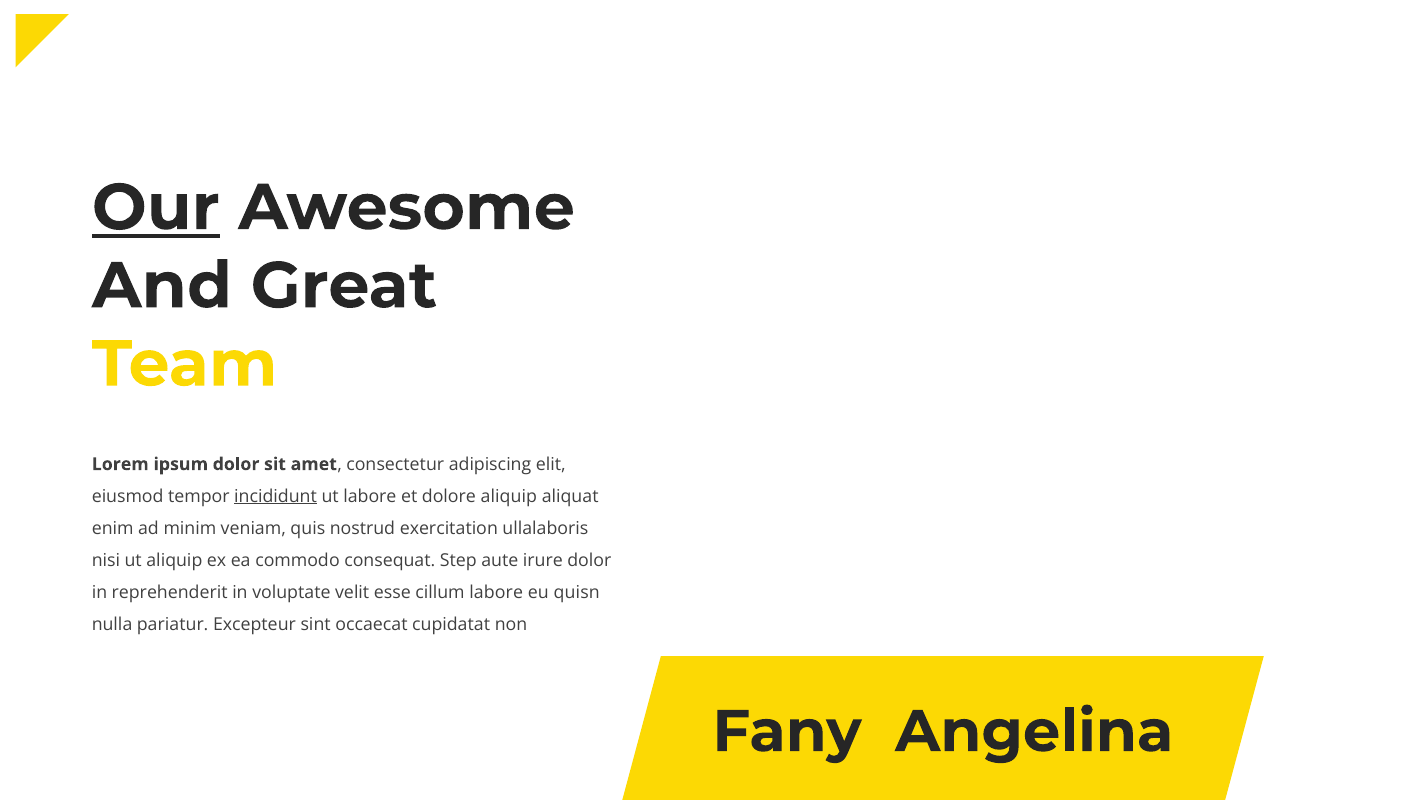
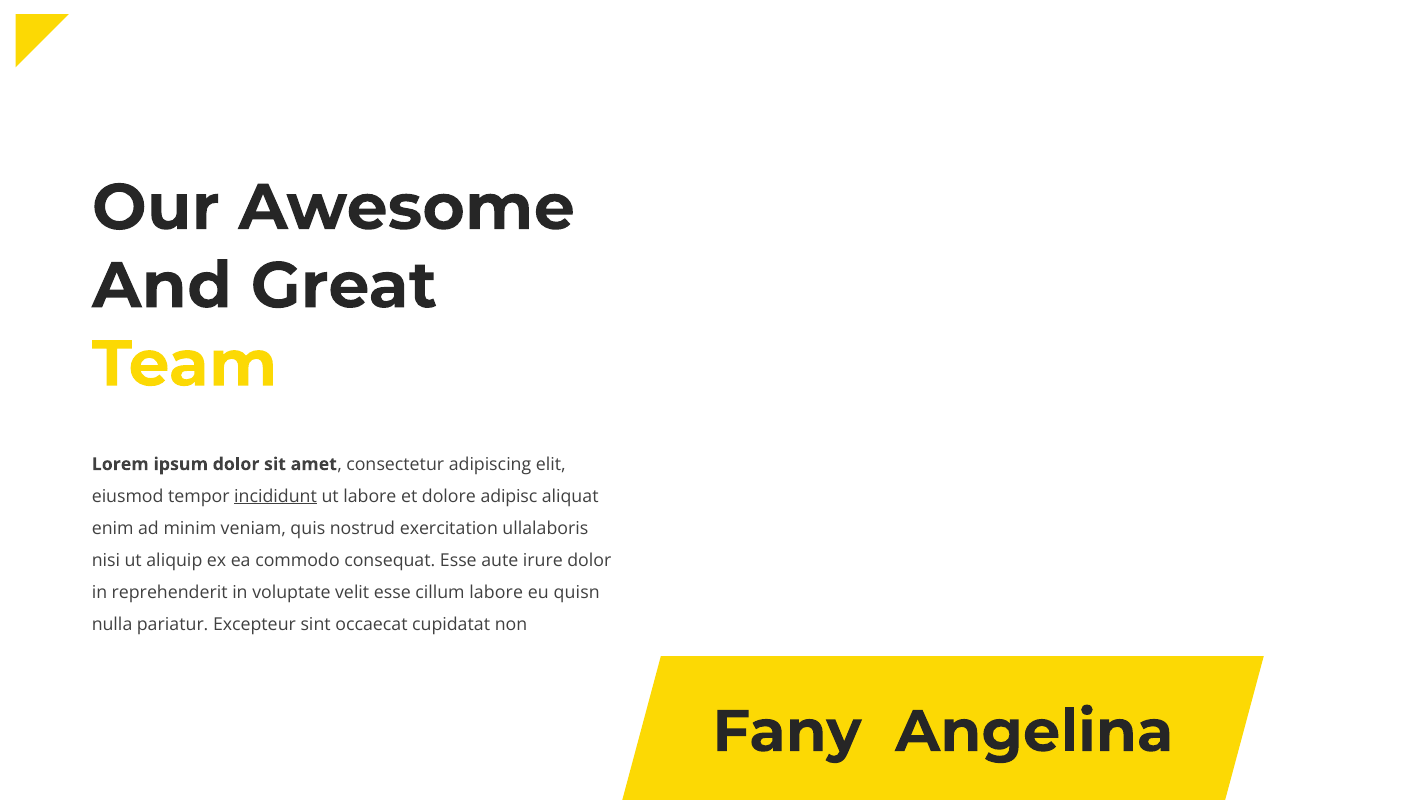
Our underline: present -> none
dolore aliquip: aliquip -> adipisc
consequat Step: Step -> Esse
